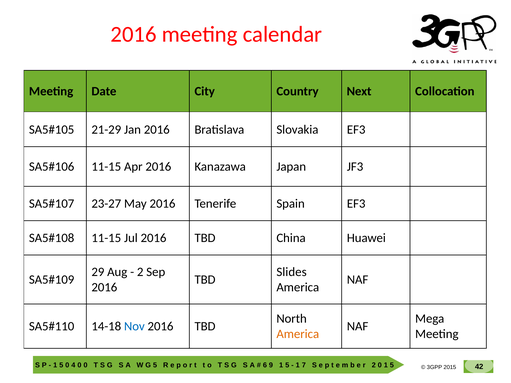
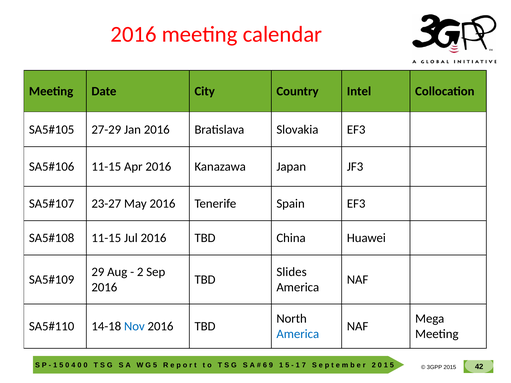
Next: Next -> Intel
21-29: 21-29 -> 27-29
America at (298, 334) colour: orange -> blue
